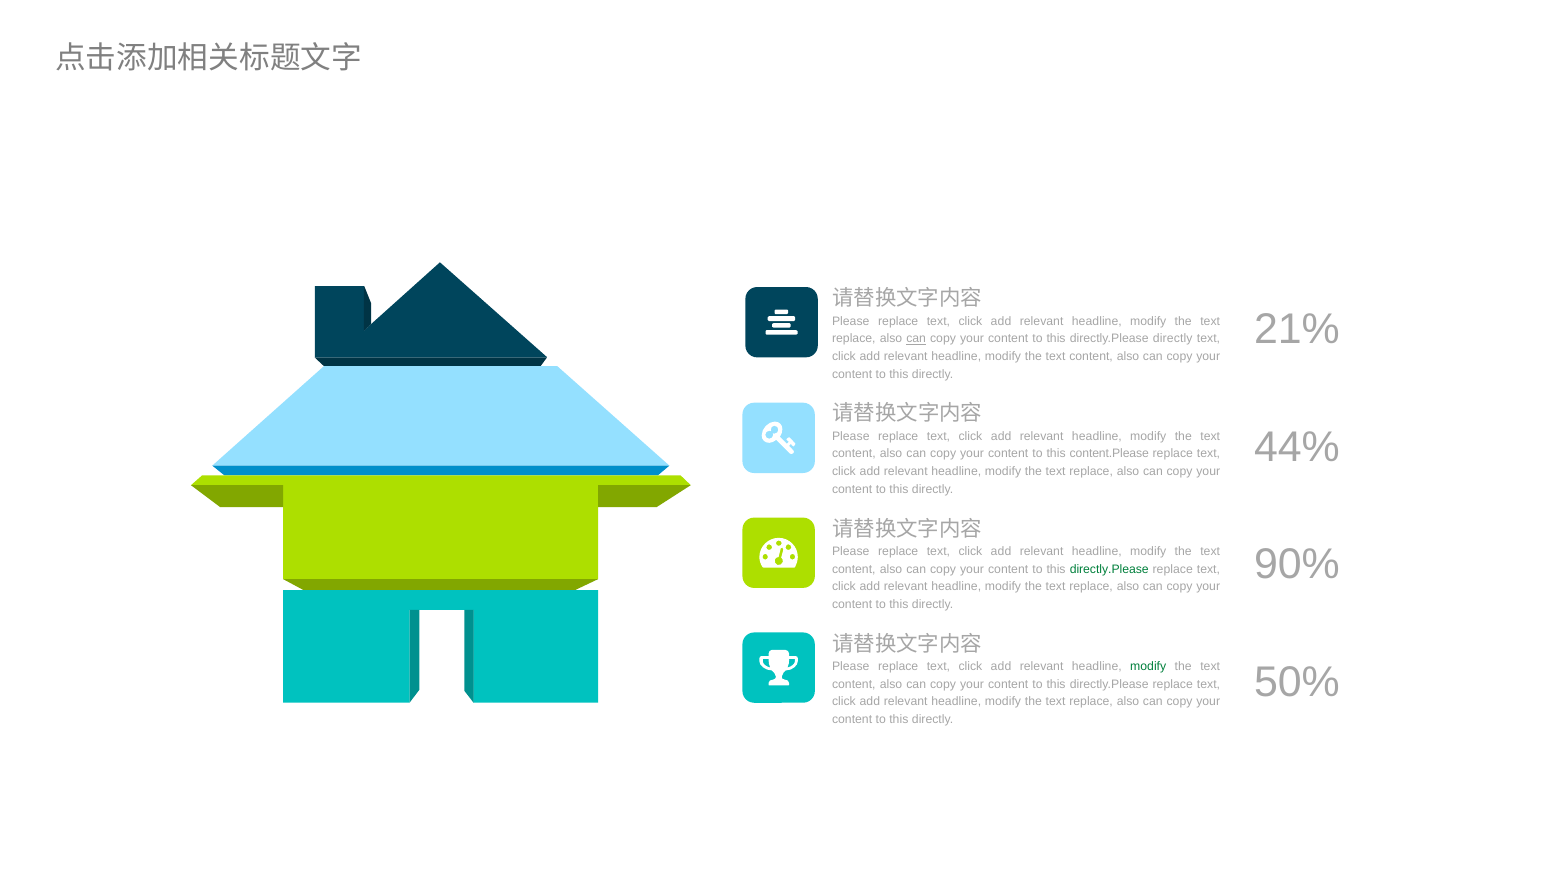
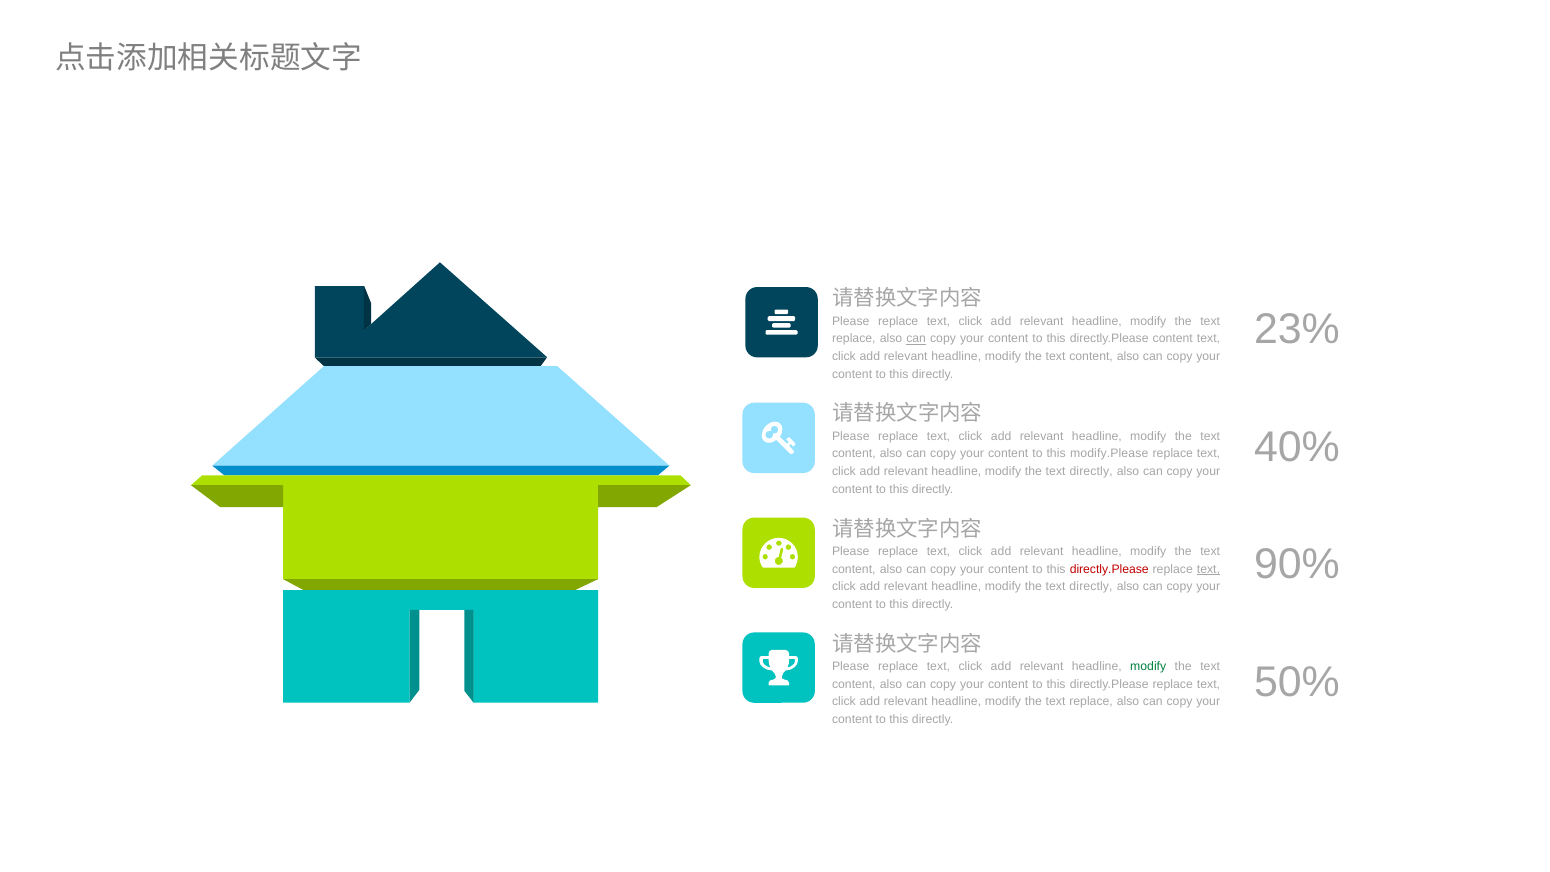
21%: 21% -> 23%
directly.Please directly: directly -> content
44%: 44% -> 40%
content.Please: content.Please -> modify.Please
replace at (1091, 471): replace -> directly
directly.Please at (1109, 569) colour: green -> red
text at (1208, 569) underline: none -> present
replace at (1091, 587): replace -> directly
